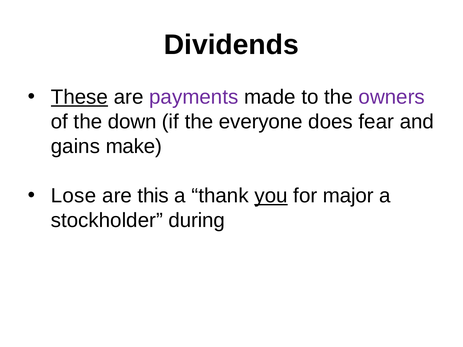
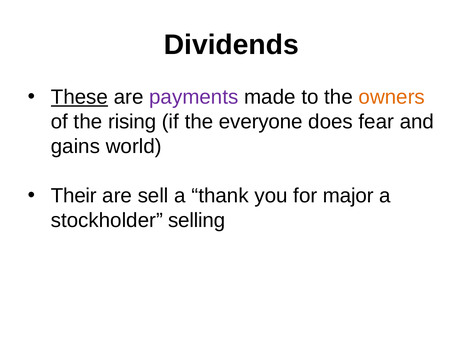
owners colour: purple -> orange
down: down -> rising
make: make -> world
Lose: Lose -> Their
this: this -> sell
you underline: present -> none
during: during -> selling
